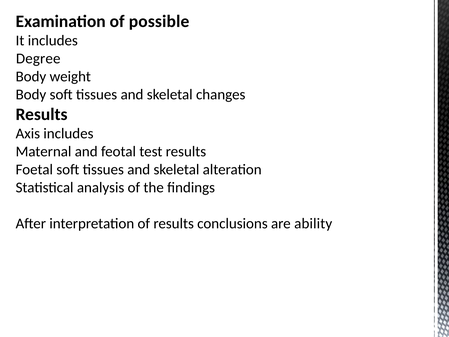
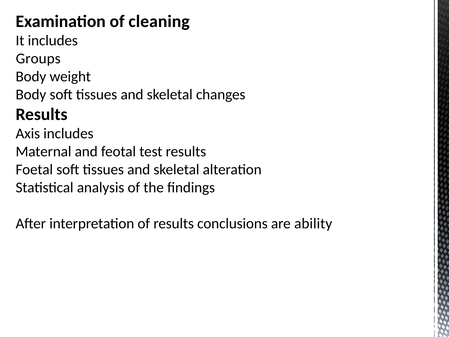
possible: possible -> cleaning
Degree: Degree -> Groups
